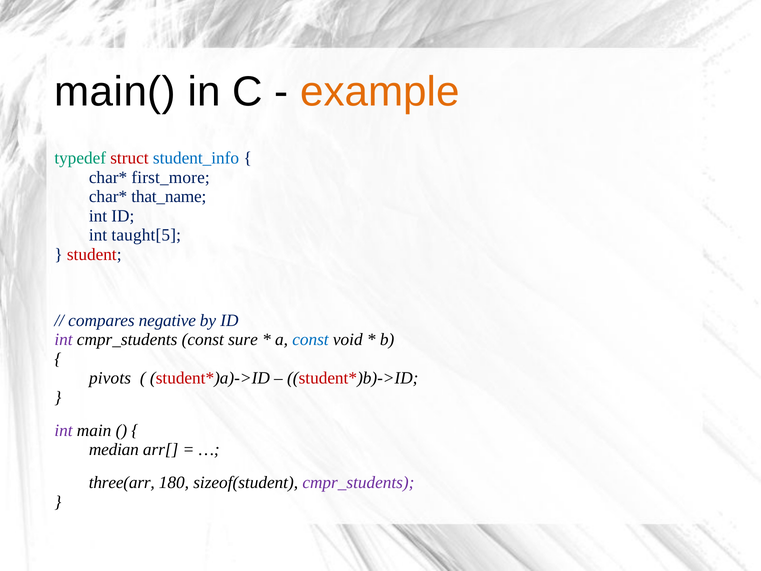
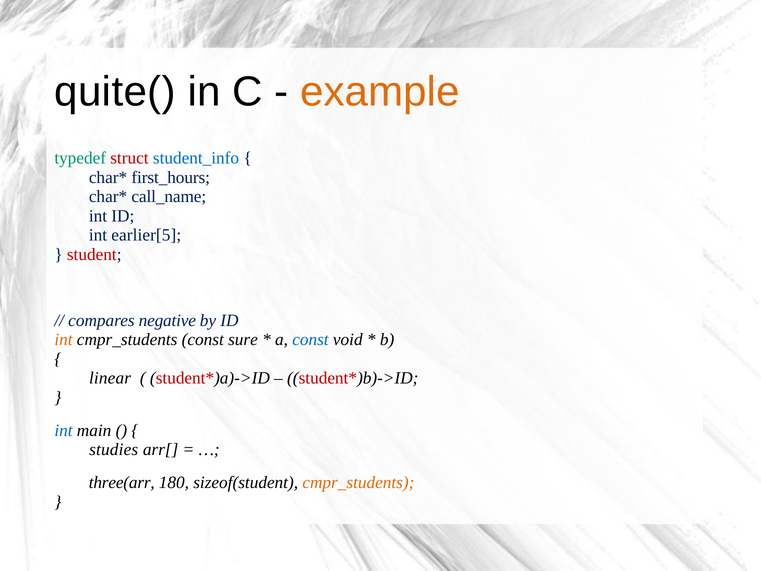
main(: main( -> quite(
first_more: first_more -> first_hours
that_name: that_name -> call_name
taught[5: taught[5 -> earlier[5
int at (63, 339) colour: purple -> orange
pivots: pivots -> linear
int at (63, 430) colour: purple -> blue
median: median -> studies
cmpr_students at (358, 482) colour: purple -> orange
